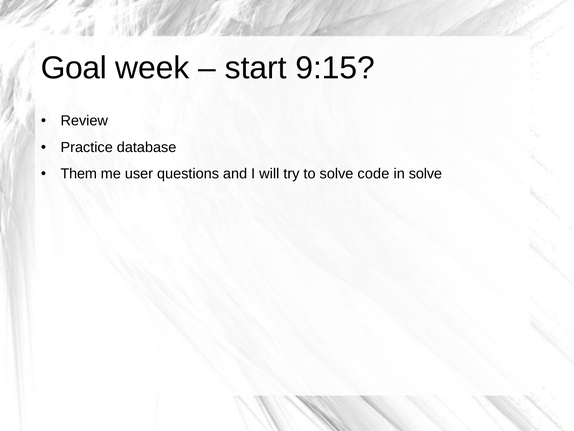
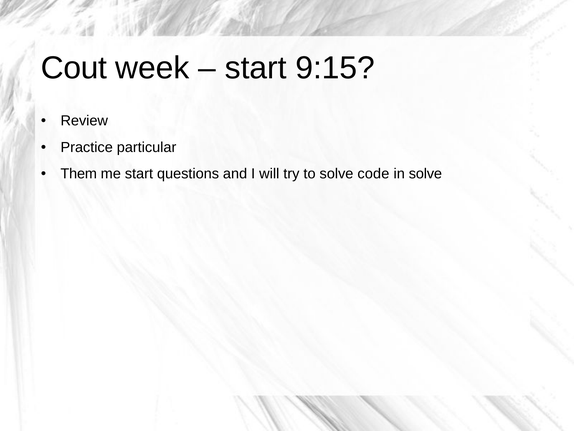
Goal: Goal -> Cout
database: database -> particular
me user: user -> start
